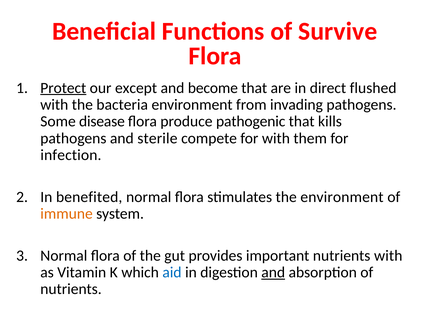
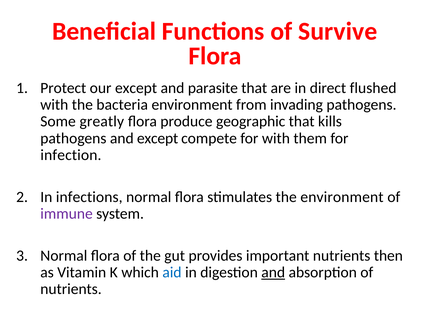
Protect underline: present -> none
become: become -> parasite
disease: disease -> greatly
pathogenic: pathogenic -> geographic
and sterile: sterile -> except
benefited: benefited -> infections
immune colour: orange -> purple
nutrients with: with -> then
